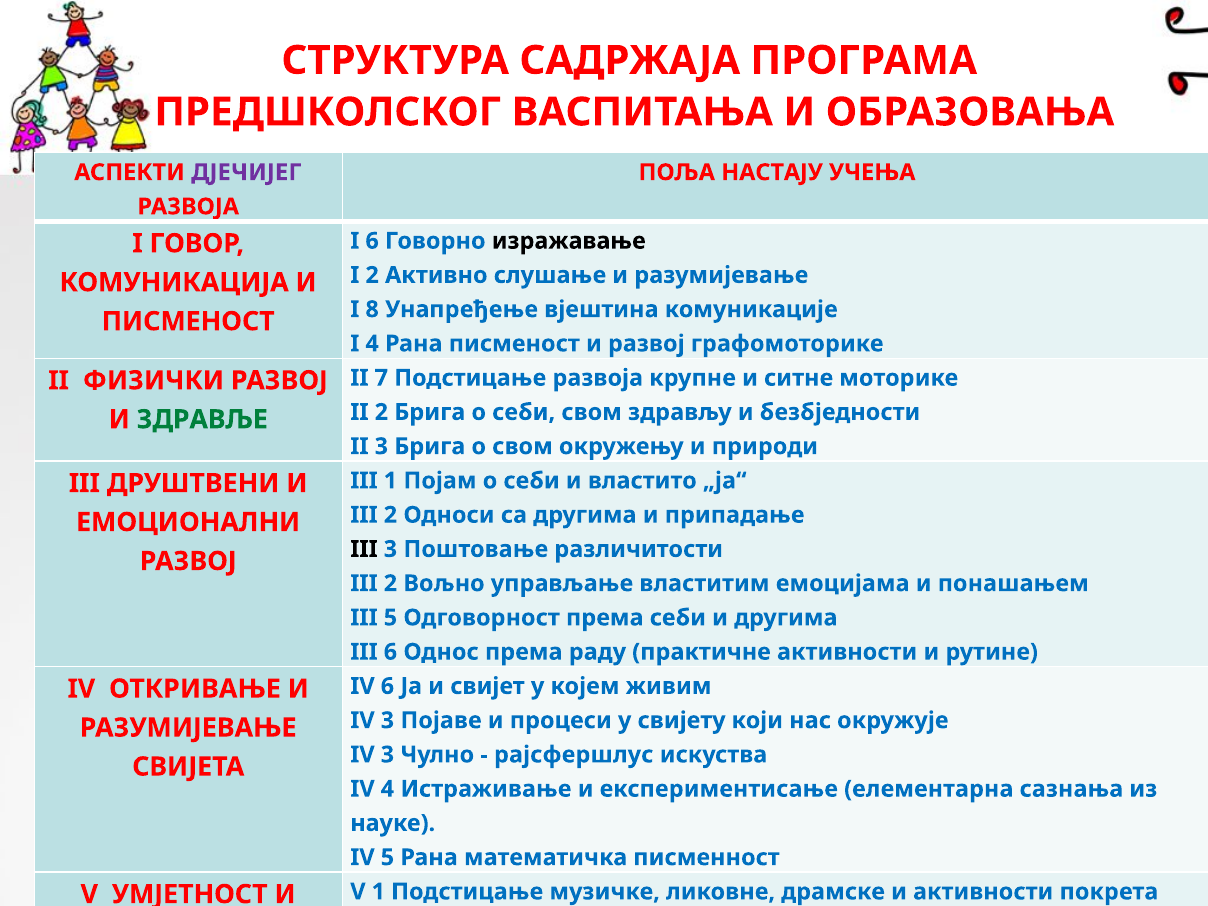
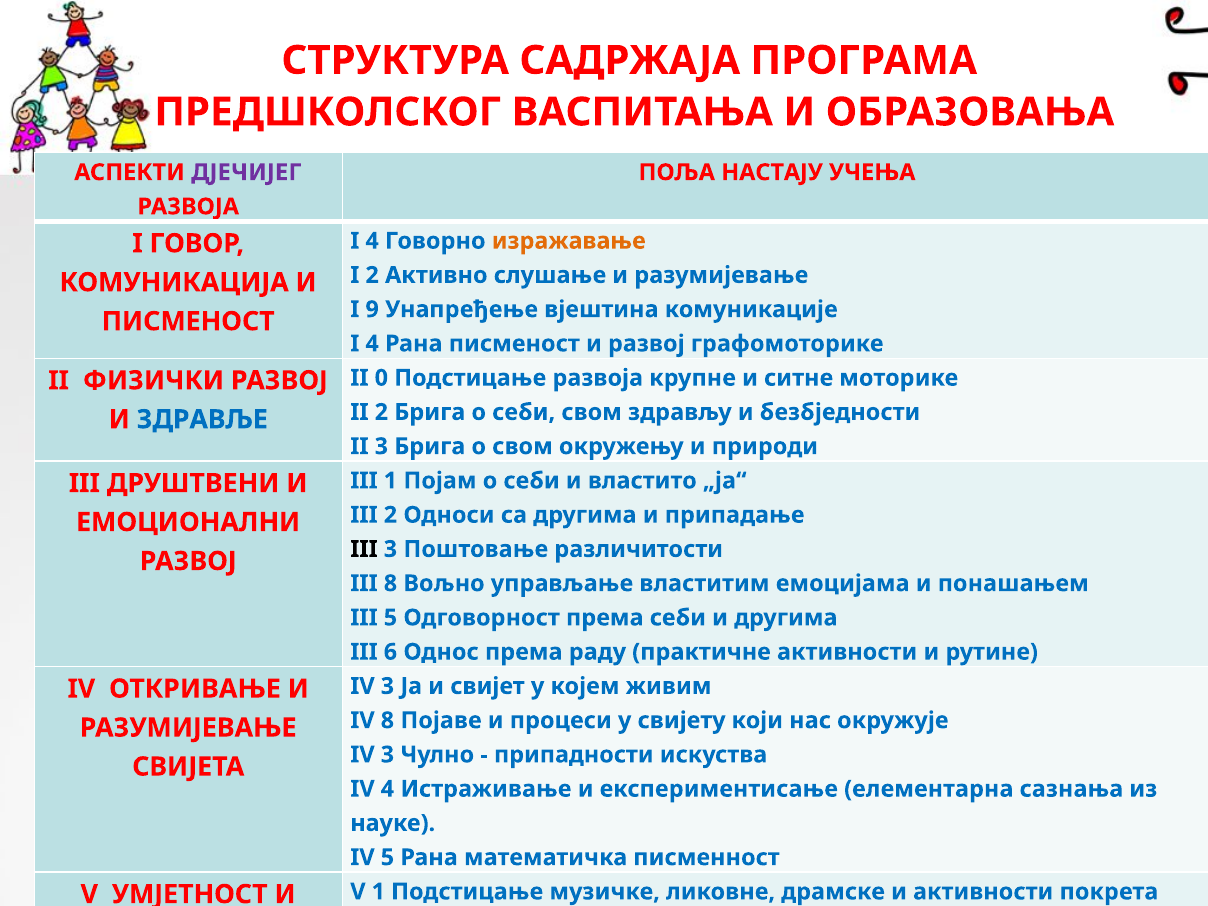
6 at (372, 241): 6 -> 4
изражавање at (569, 241) colour: black -> orange
8: 8 -> 9
7: 7 -> 0
ЗДРАВЉЕ colour: green -> blue
2 at (390, 583): 2 -> 8
6 at (387, 686): 6 -> 3
3 at (387, 720): 3 -> 8
рајсфершлус: рајсфершлус -> припадности
